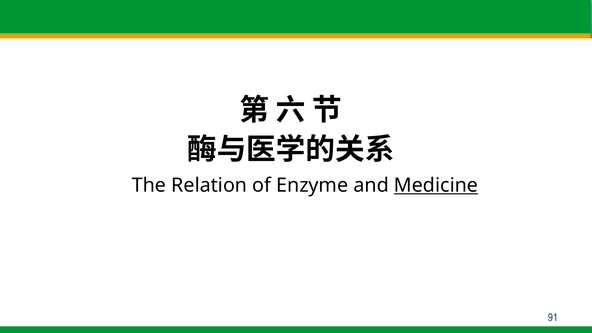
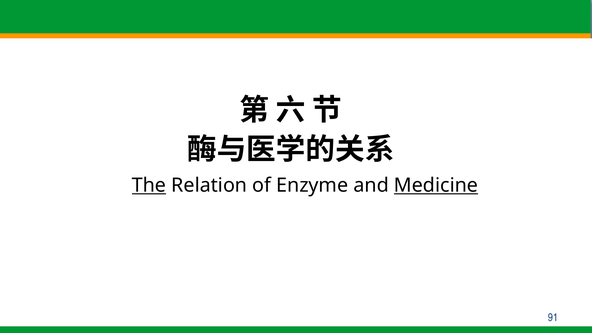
The underline: none -> present
